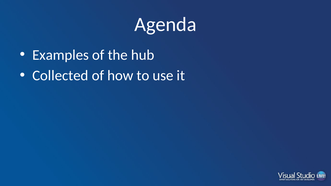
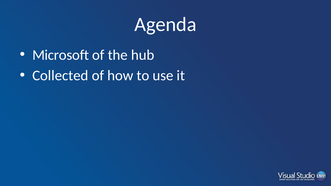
Examples: Examples -> Microsoft
